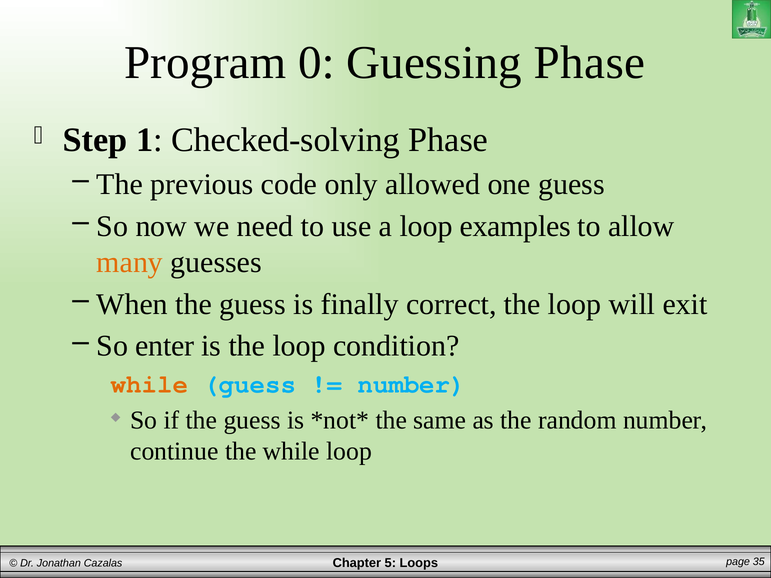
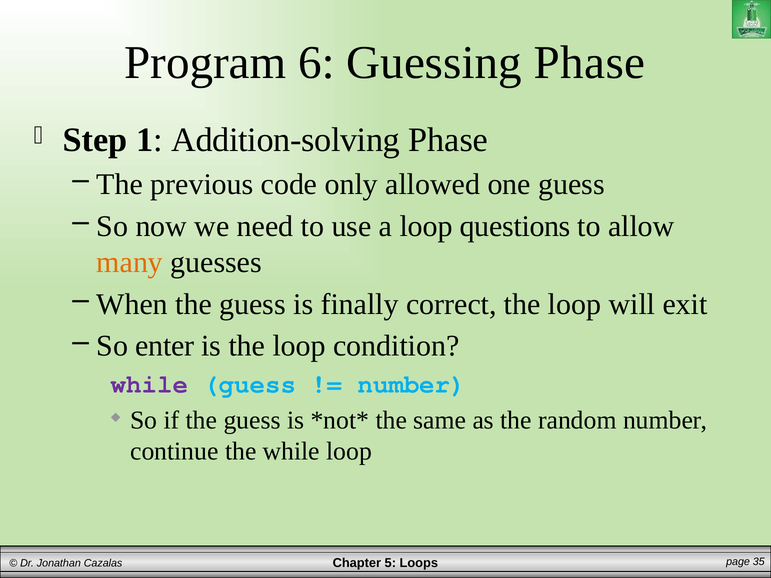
0: 0 -> 6
Checked-solving: Checked-solving -> Addition-solving
examples: examples -> questions
while at (149, 385) colour: orange -> purple
